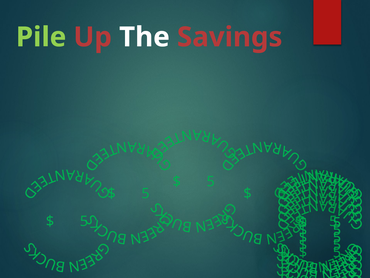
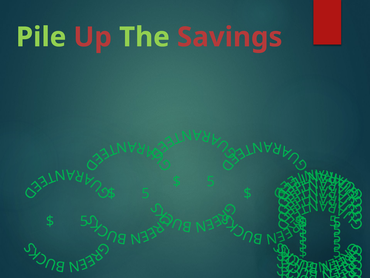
The colour: white -> light green
